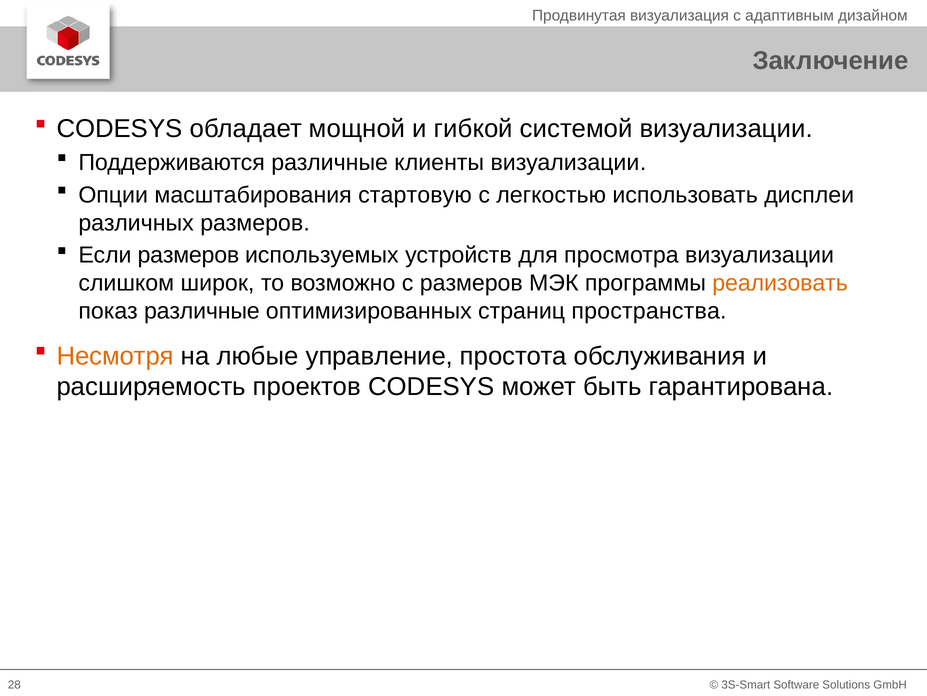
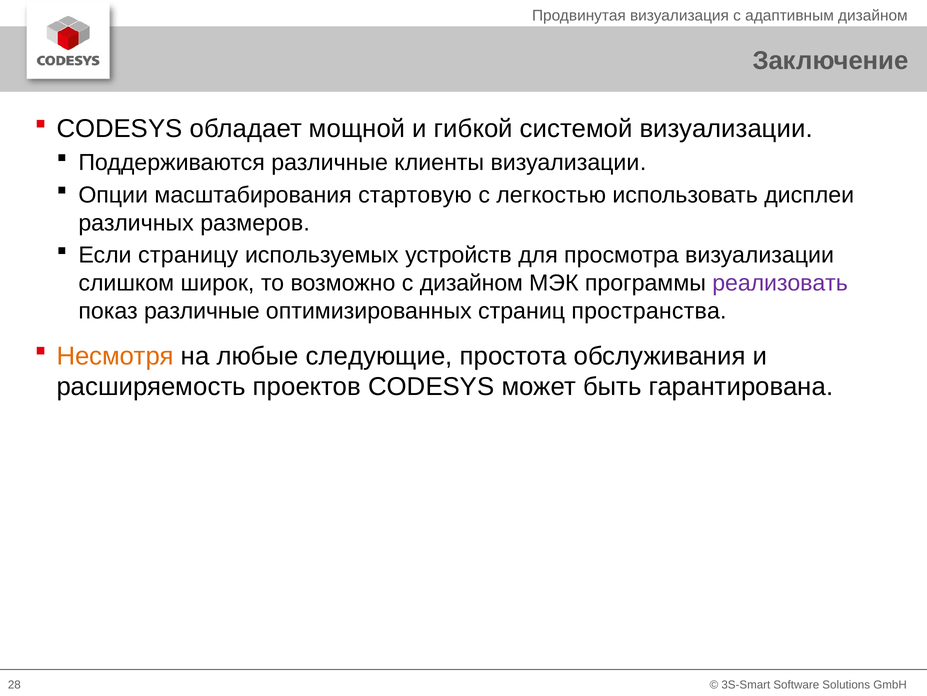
Если размеров: размеров -> страницу
с размеров: размеров -> дизайном
реализовать colour: orange -> purple
управление: управление -> следующие
